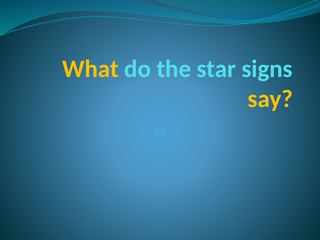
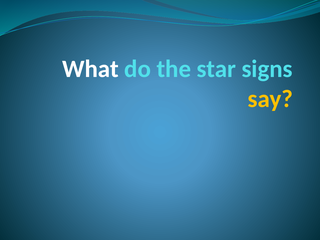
What colour: yellow -> white
